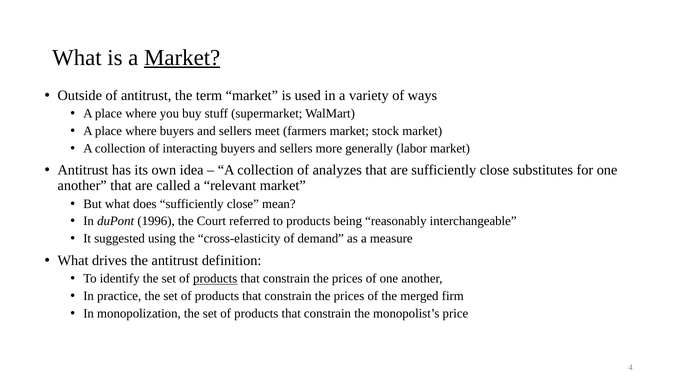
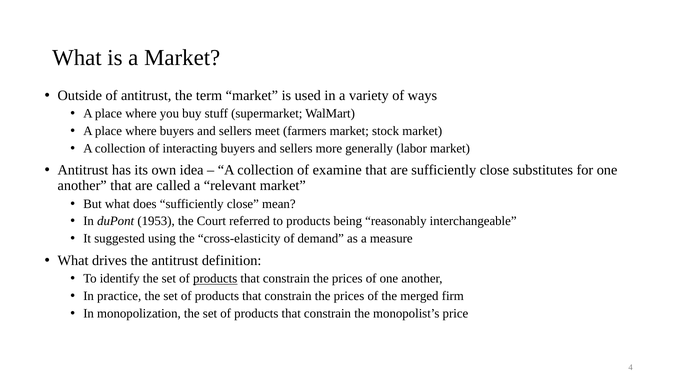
Market at (182, 58) underline: present -> none
analyzes: analyzes -> examine
1996: 1996 -> 1953
